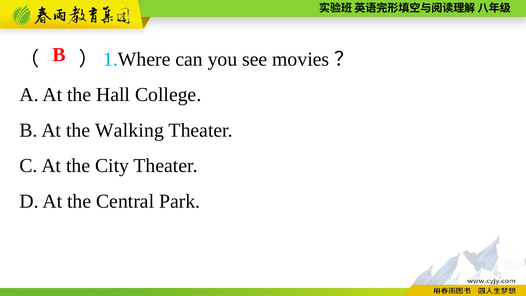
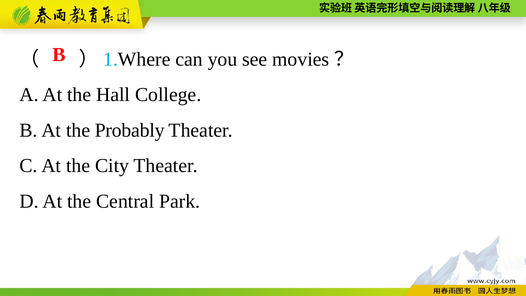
Walking: Walking -> Probably
